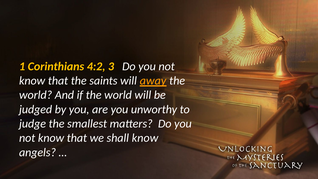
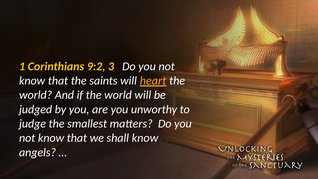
4:2: 4:2 -> 9:2
away: away -> heart
